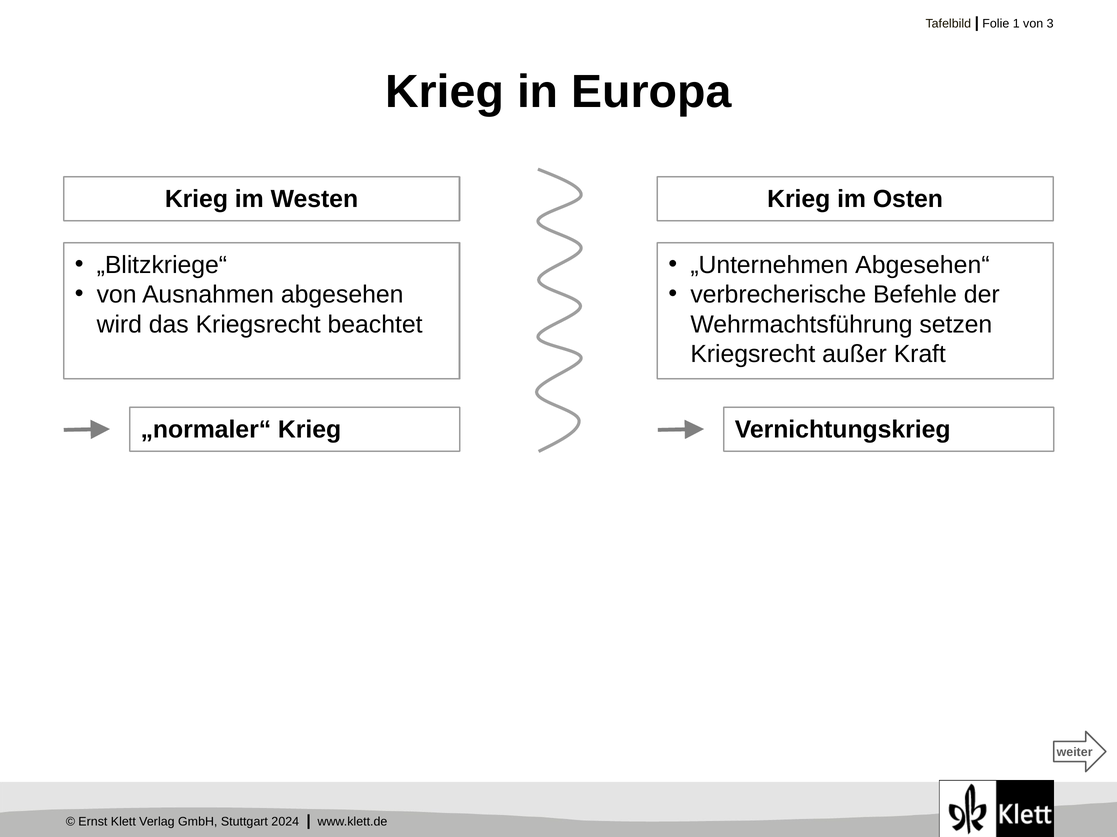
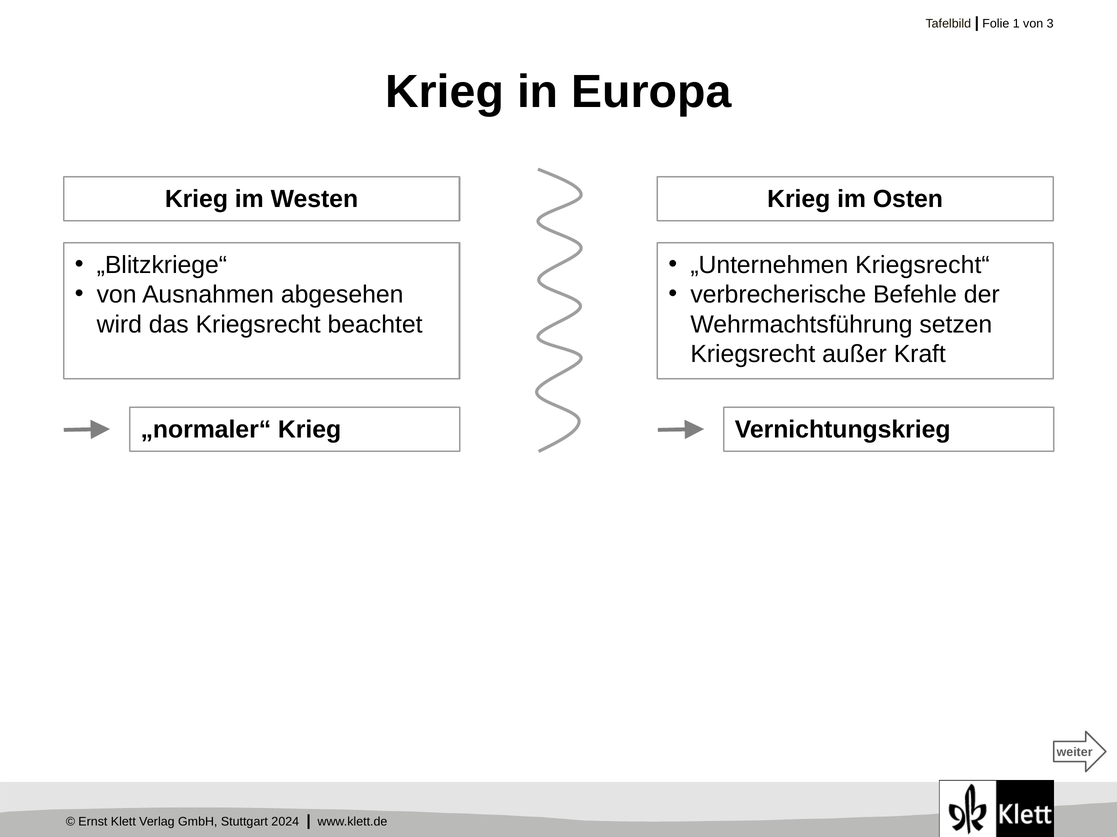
Abgesehen“: Abgesehen“ -> Kriegsrecht“
